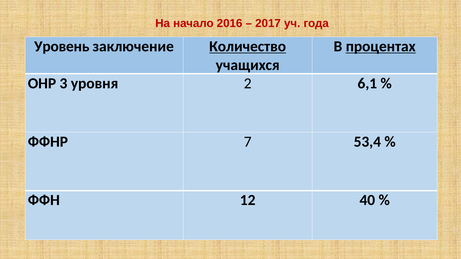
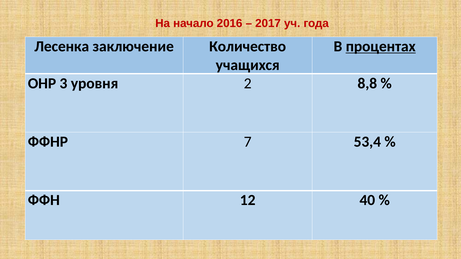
Уровень: Уровень -> Лесенка
Количество underline: present -> none
6,1: 6,1 -> 8,8
